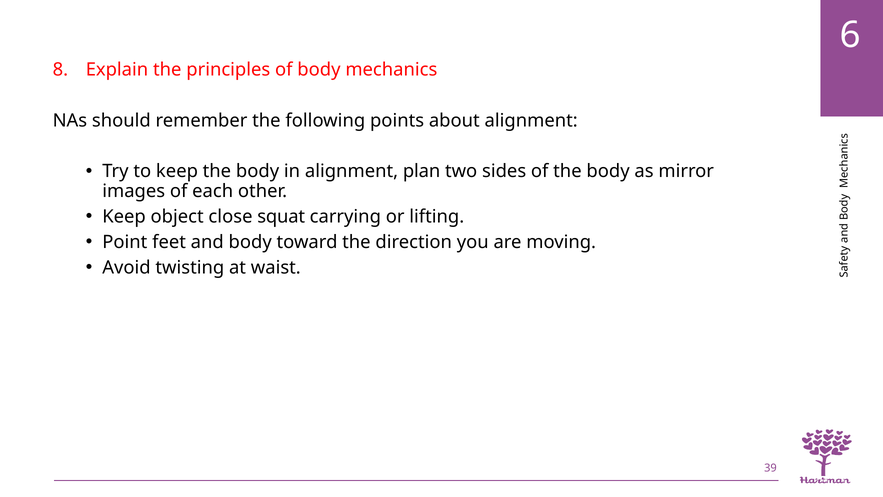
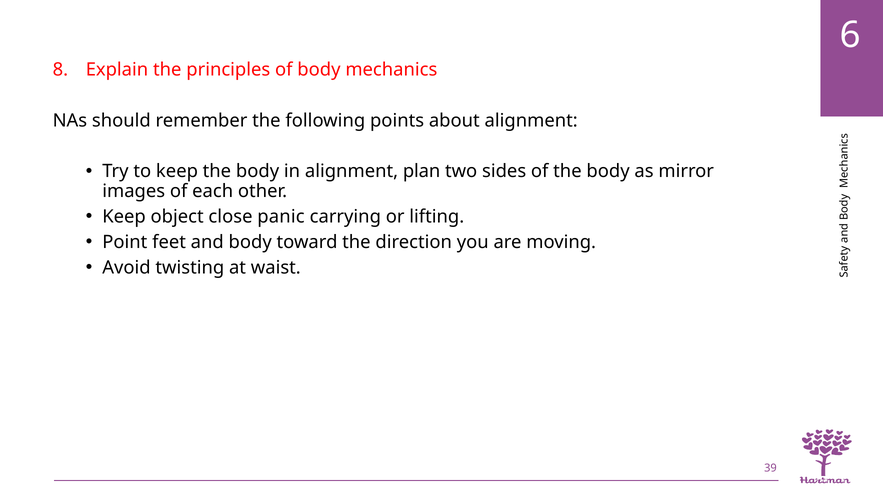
squat: squat -> panic
